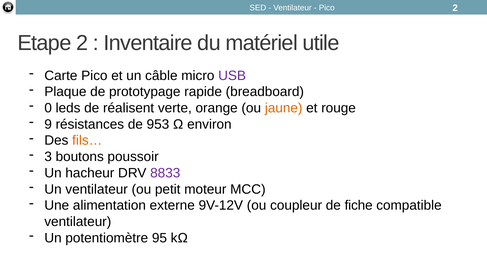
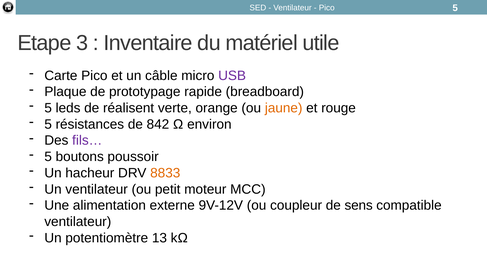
Pico 2: 2 -> 5
Etape 2: 2 -> 3
0 at (48, 108): 0 -> 5
9 at (48, 124): 9 -> 5
953: 953 -> 842
fils… colour: orange -> purple
3 at (48, 157): 3 -> 5
8833 colour: purple -> orange
fiche: fiche -> sens
95: 95 -> 13
